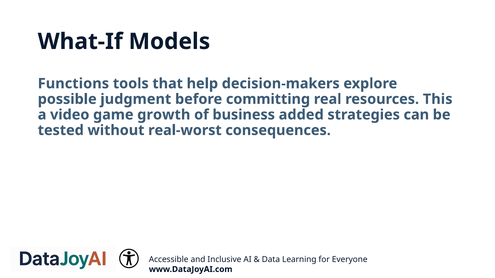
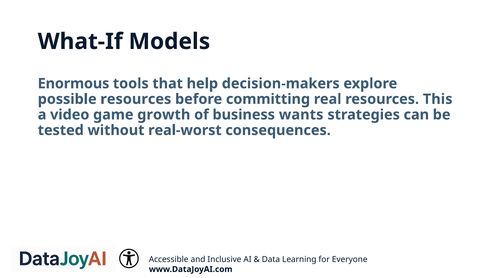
Functions: Functions -> Enormous
possible judgment: judgment -> resources
added: added -> wants
